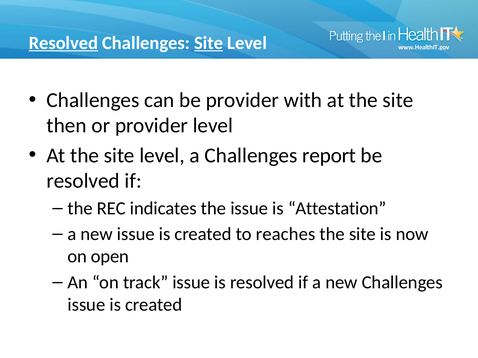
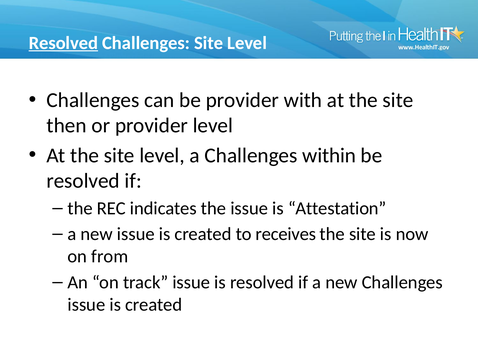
Site at (209, 43) underline: present -> none
report: report -> within
reaches: reaches -> receives
open: open -> from
